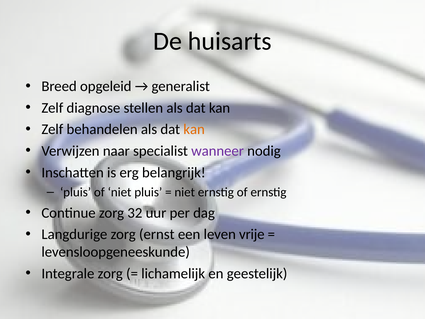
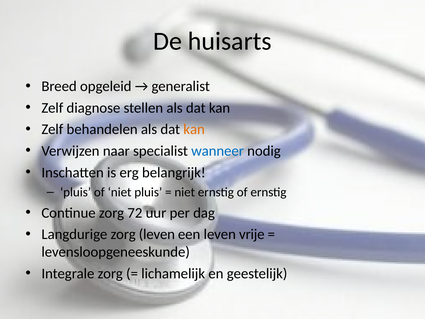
wanneer colour: purple -> blue
32: 32 -> 72
zorg ernst: ernst -> leven
